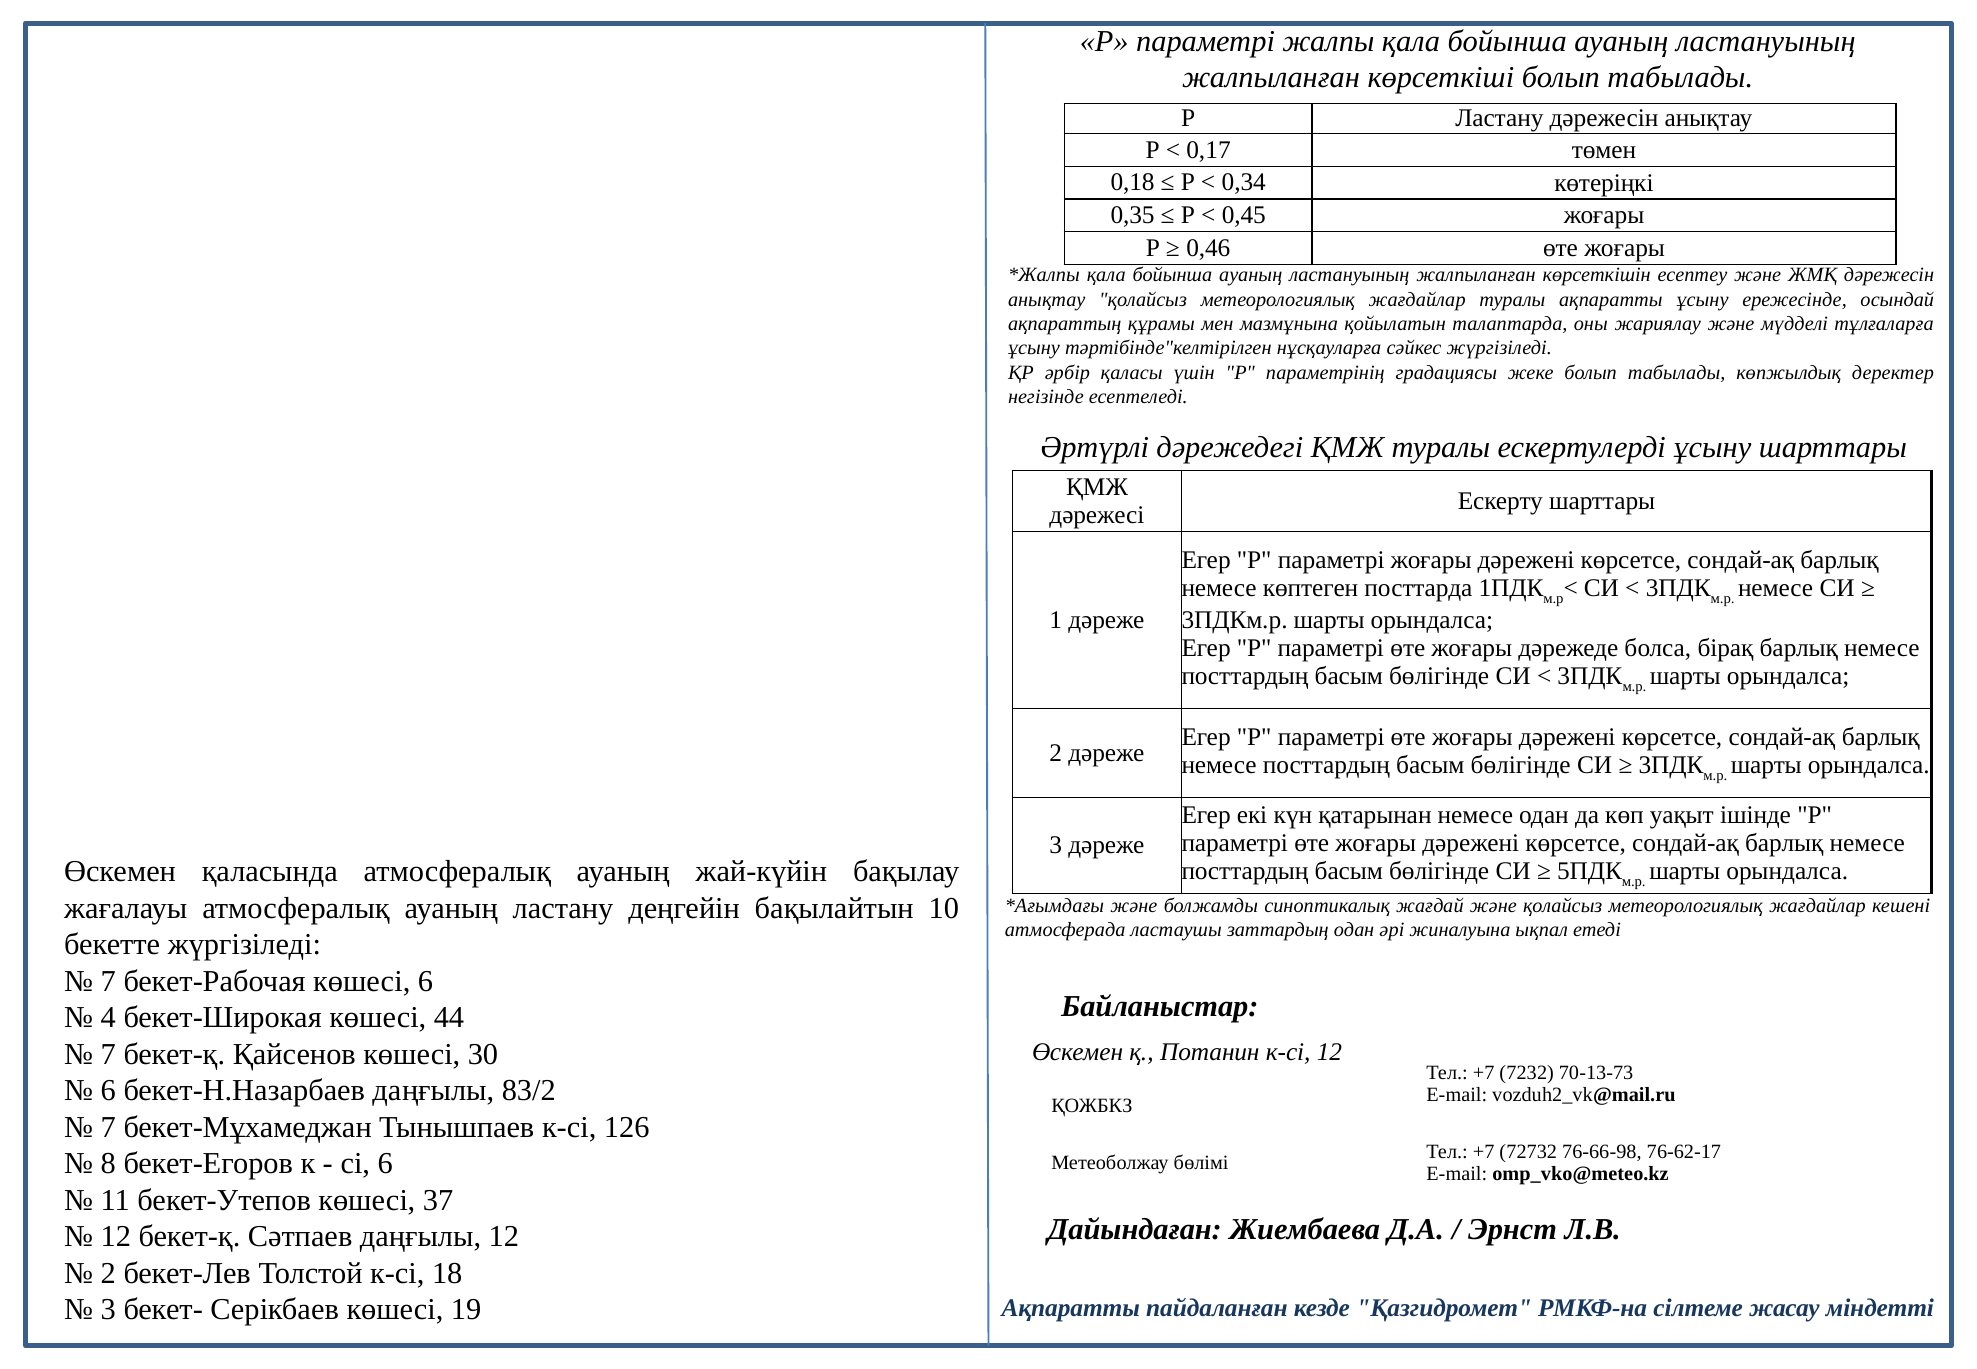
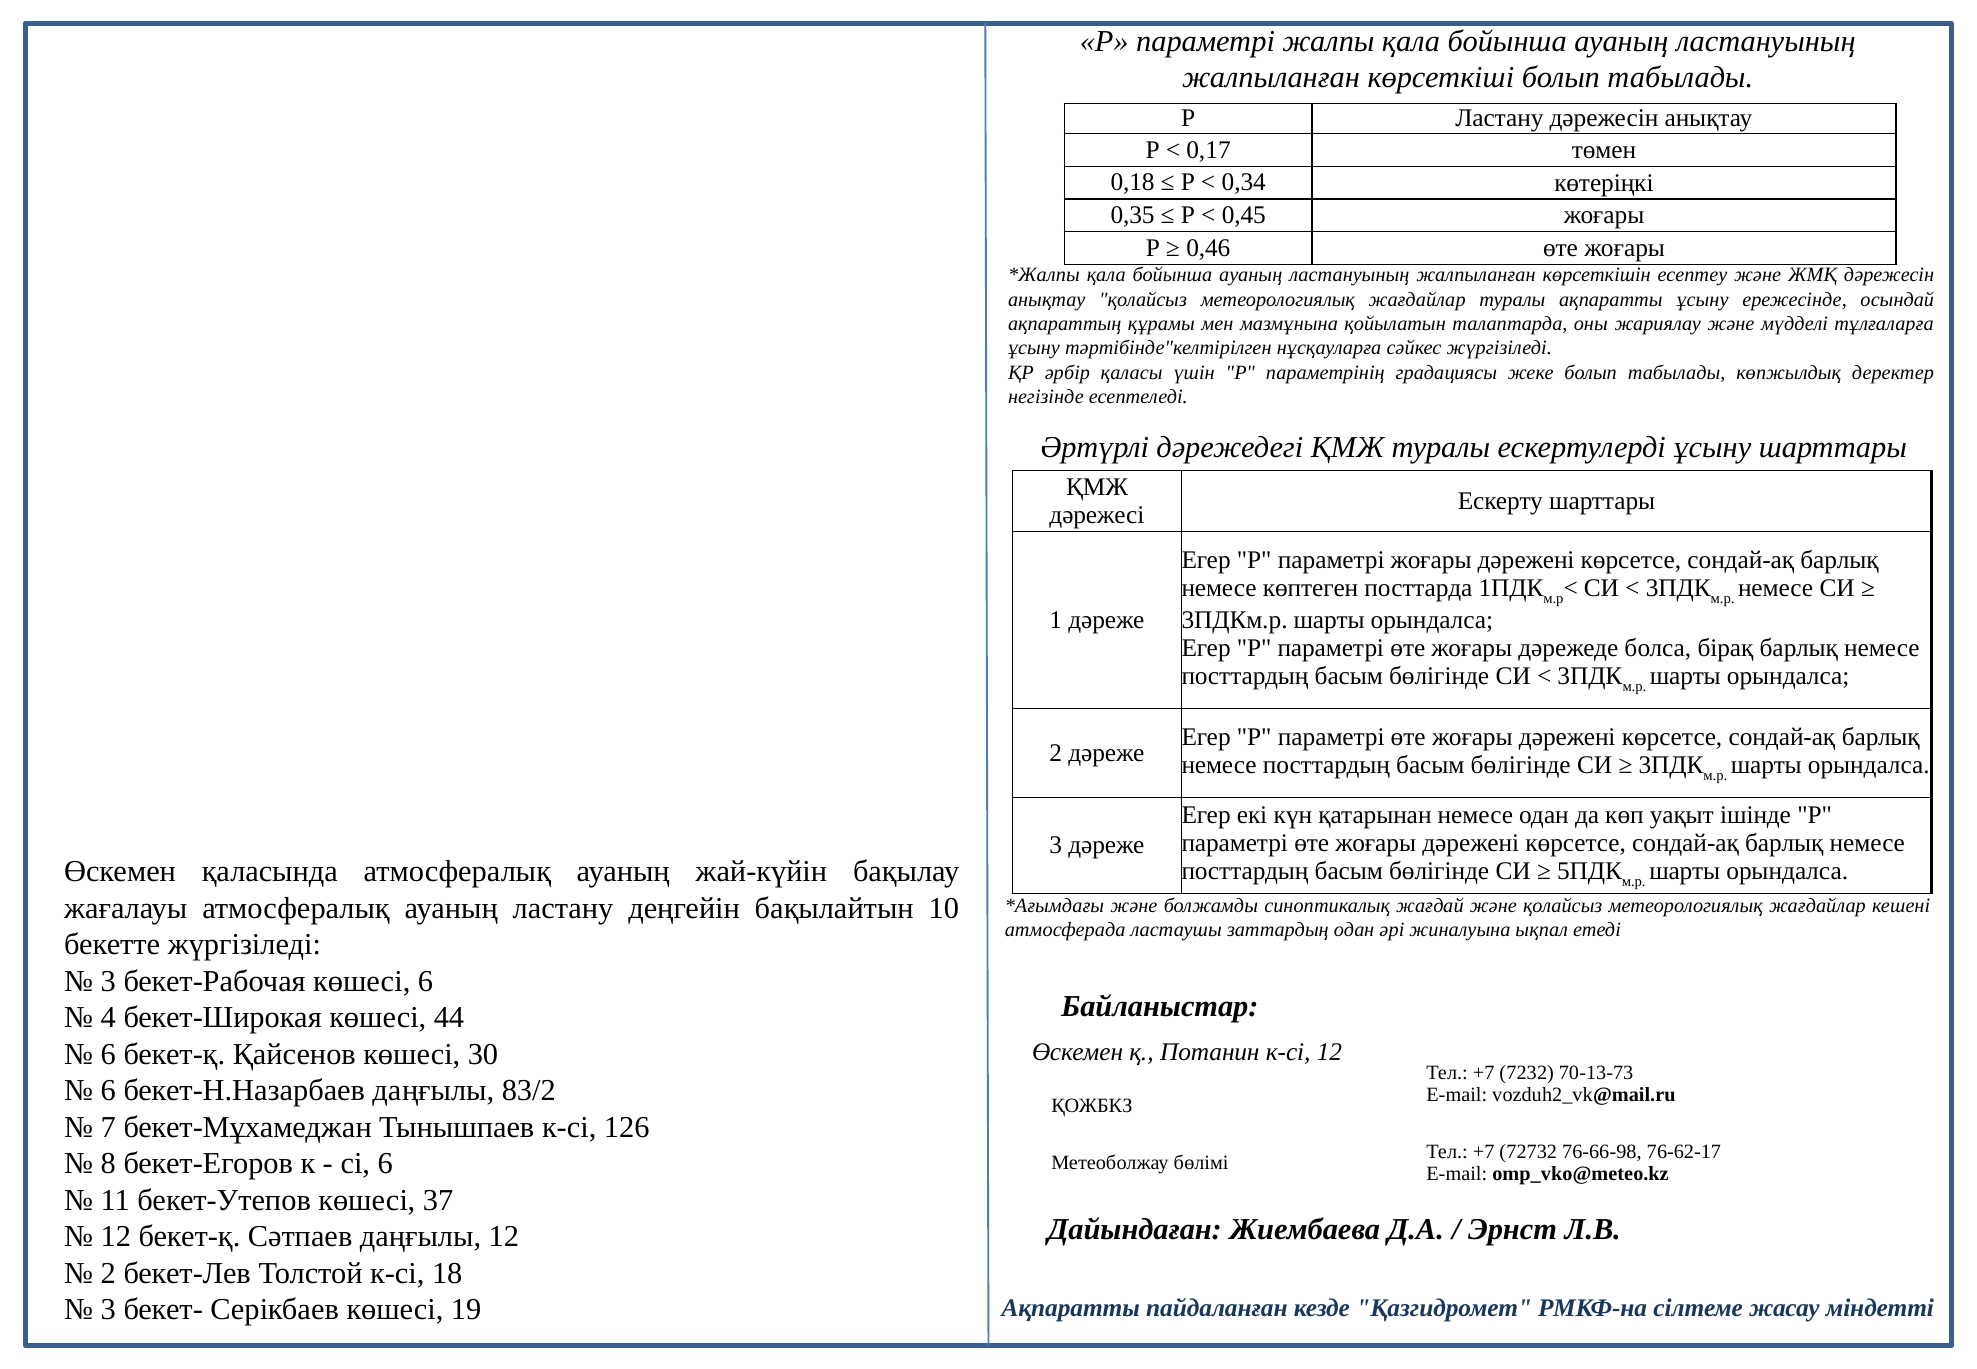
7 at (108, 981): 7 -> 3
7 at (108, 1054): 7 -> 6
